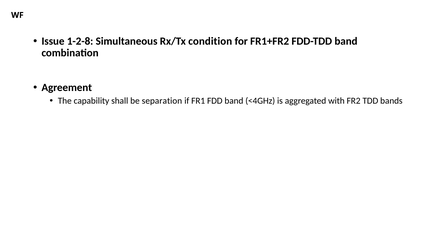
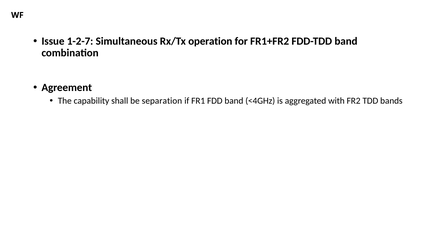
1-2-8: 1-2-8 -> 1-2-7
condition: condition -> operation
